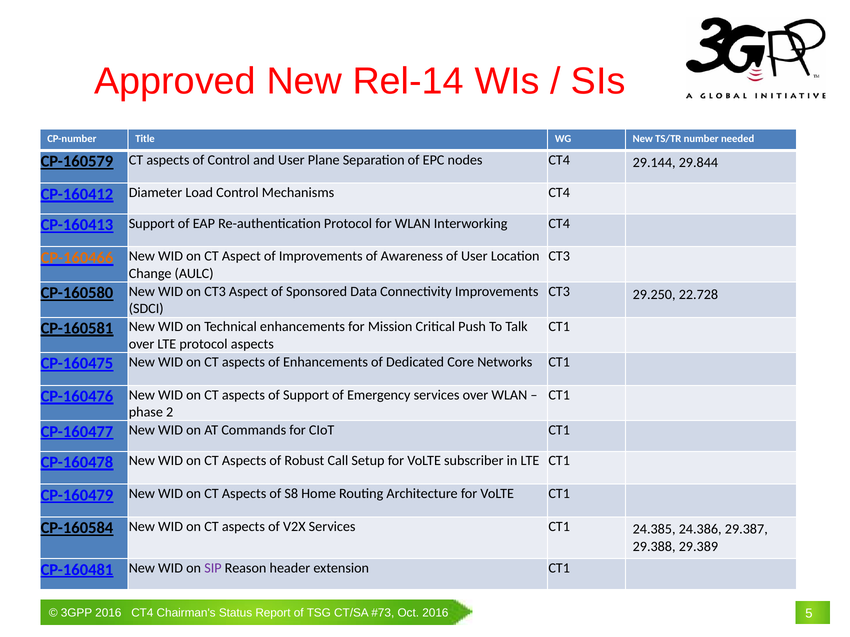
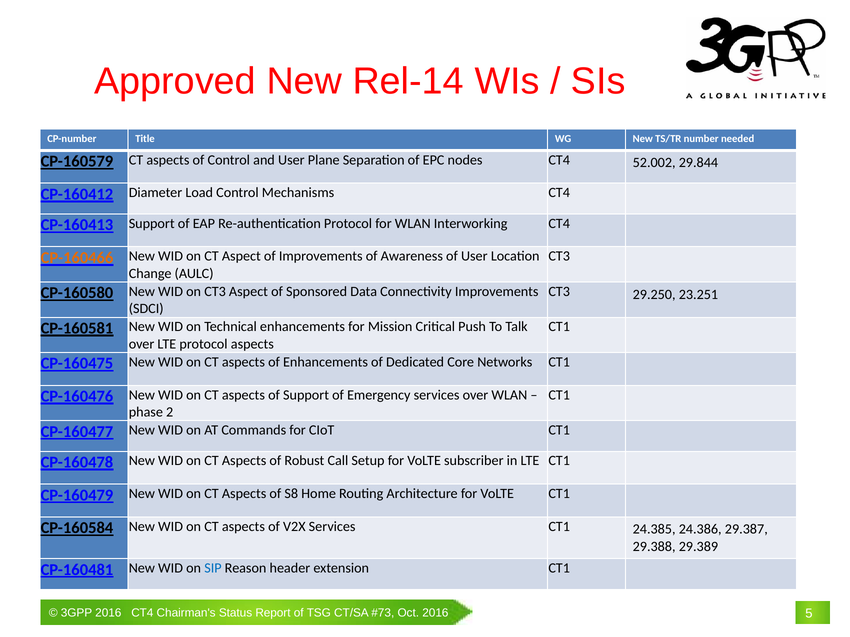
29.144: 29.144 -> 52.002
22.728: 22.728 -> 23.251
SIP colour: purple -> blue
